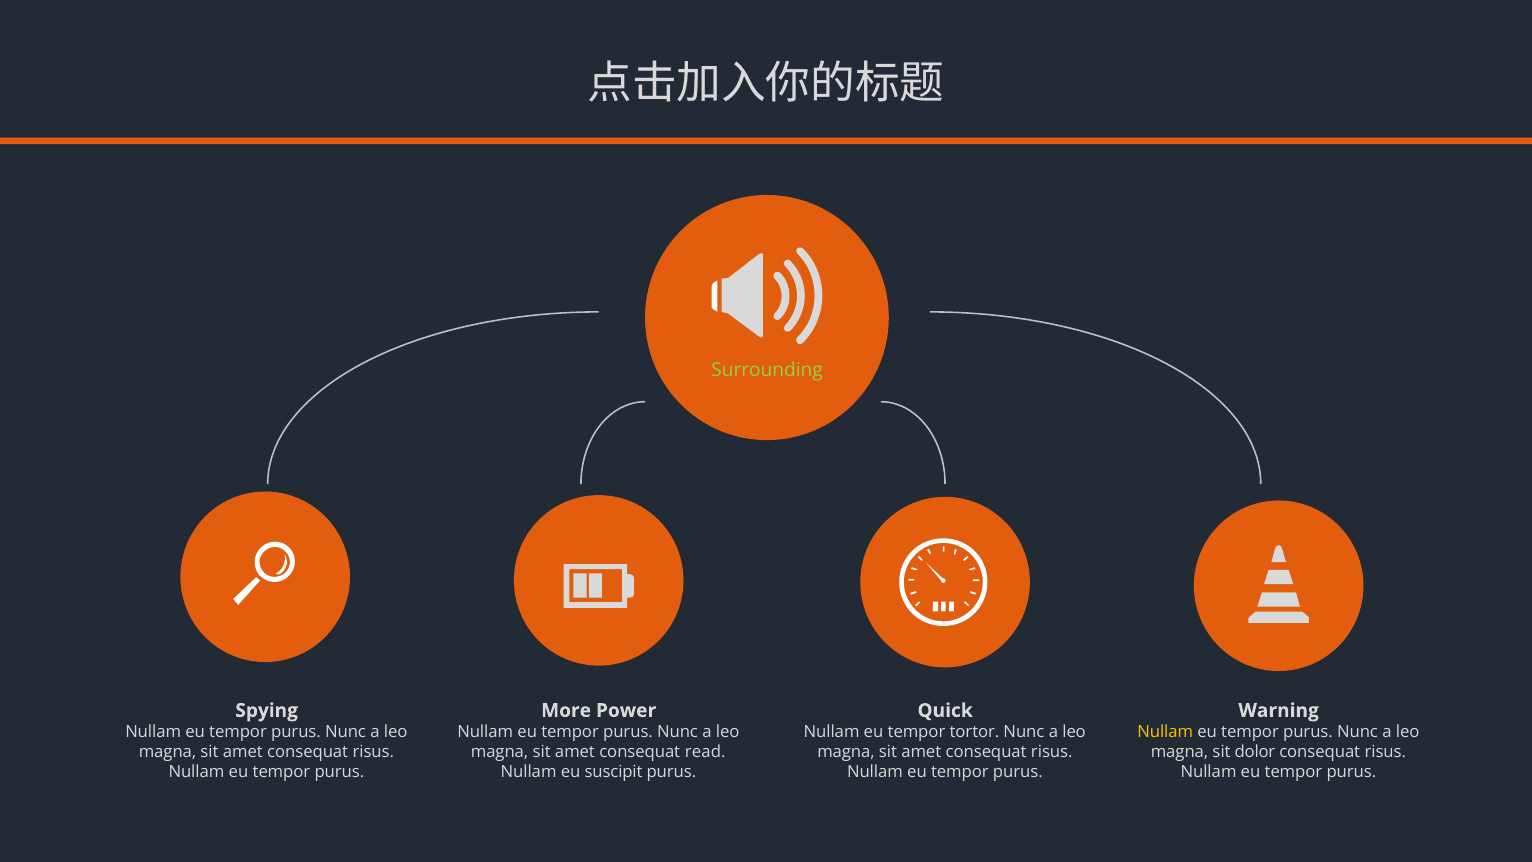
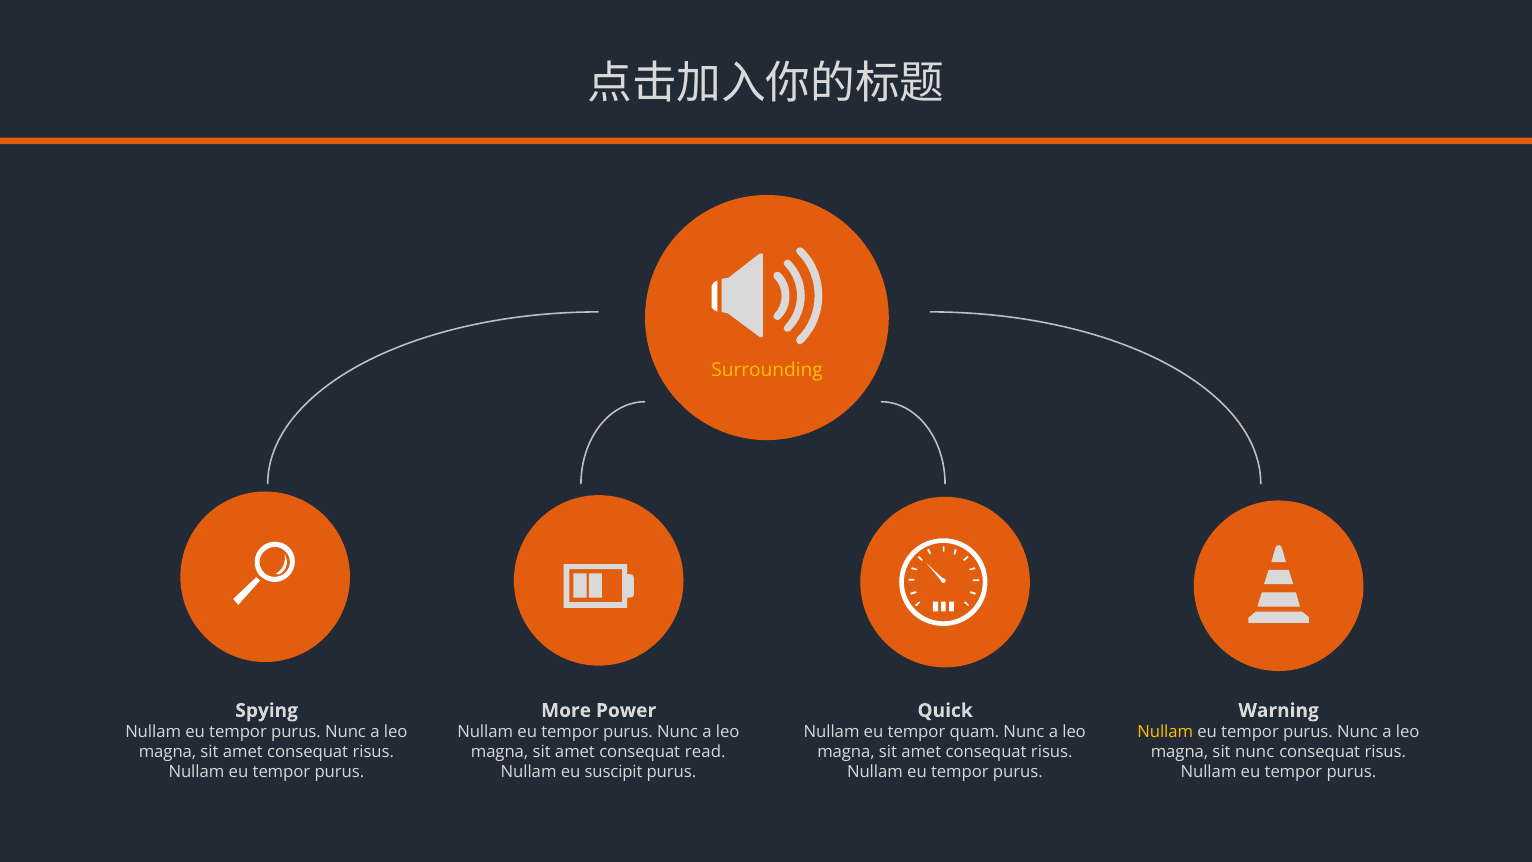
Surrounding colour: light green -> yellow
tortor: tortor -> quam
sit dolor: dolor -> nunc
